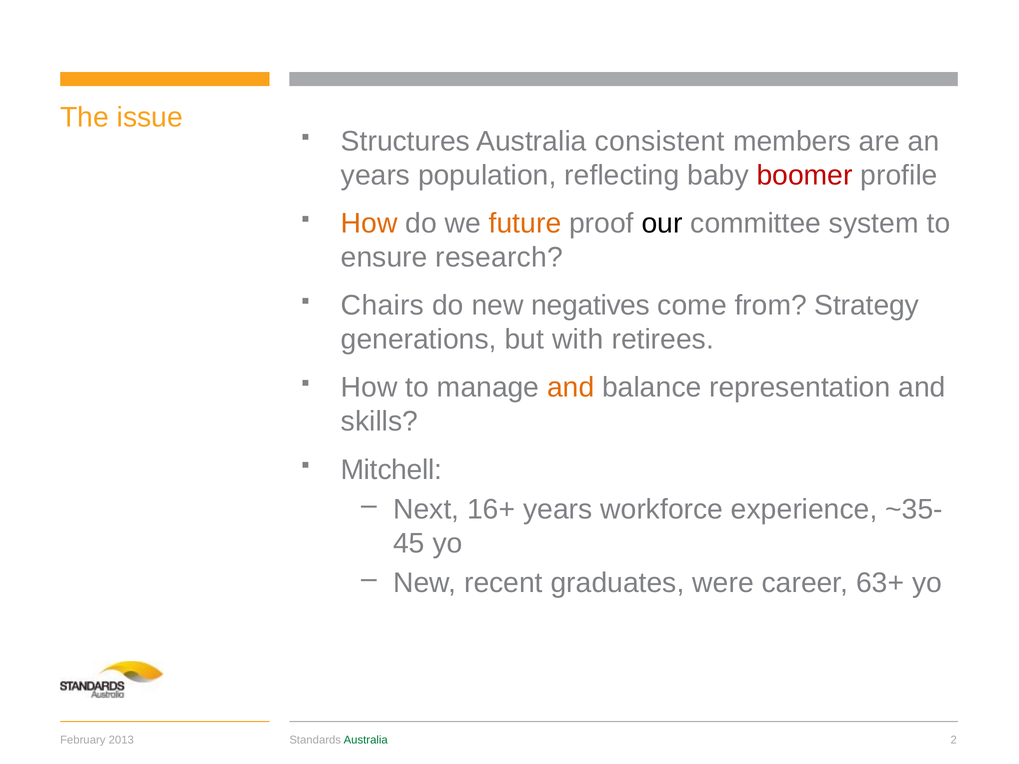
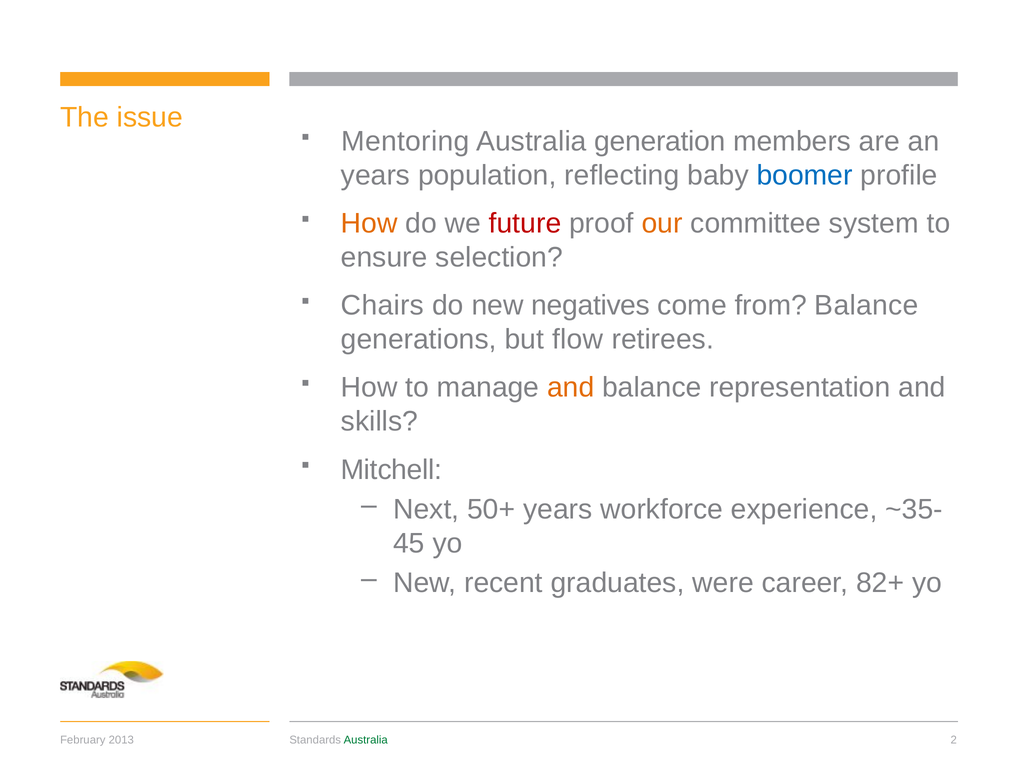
Structures: Structures -> Mentoring
consistent: consistent -> generation
boomer colour: red -> blue
future colour: orange -> red
our colour: black -> orange
research: research -> selection
from Strategy: Strategy -> Balance
with: with -> flow
16+: 16+ -> 50+
63+: 63+ -> 82+
